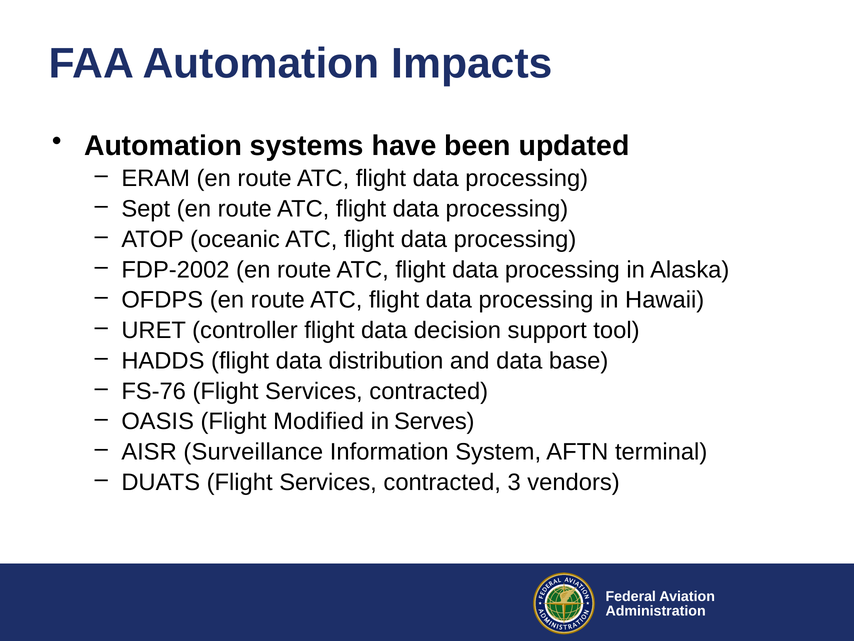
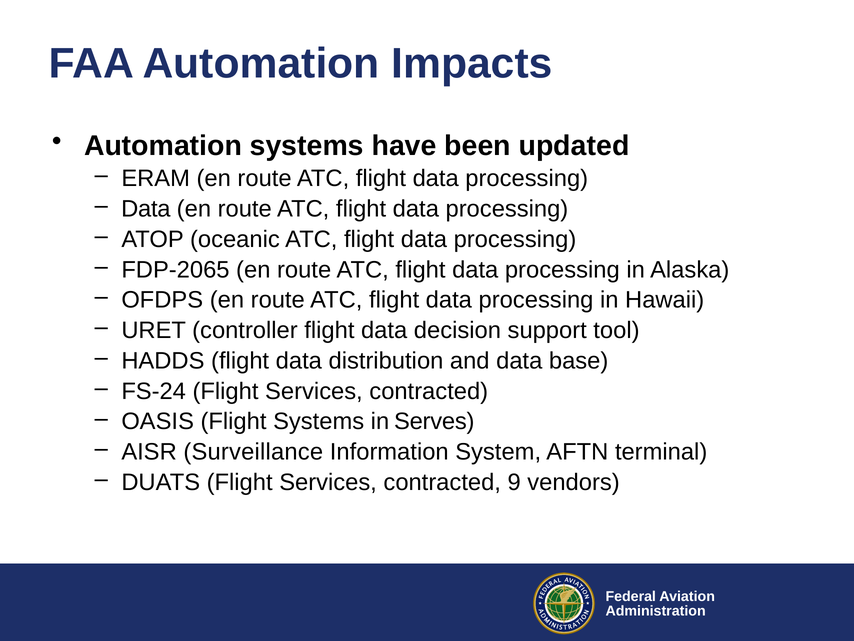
Sept at (146, 209): Sept -> Data
FDP-2002: FDP-2002 -> FDP-2065
FS-76: FS-76 -> FS-24
Flight Modified: Modified -> Systems
3: 3 -> 9
